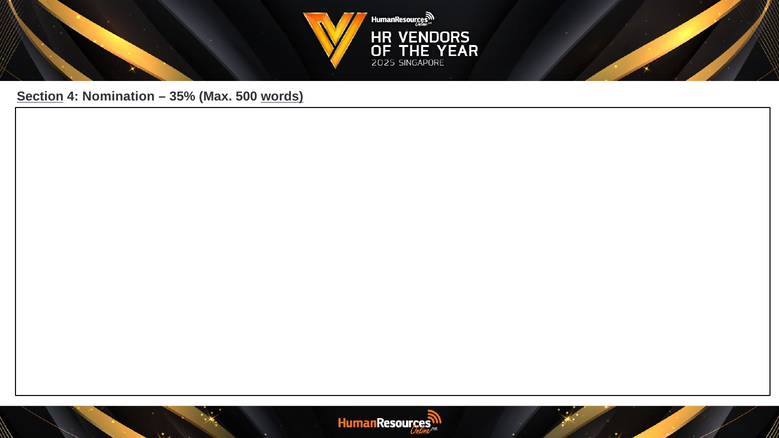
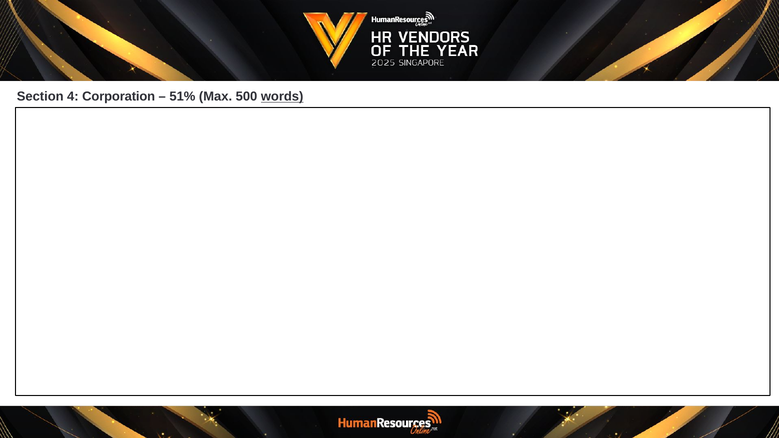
Section underline: present -> none
Nomination: Nomination -> Corporation
35%: 35% -> 51%
